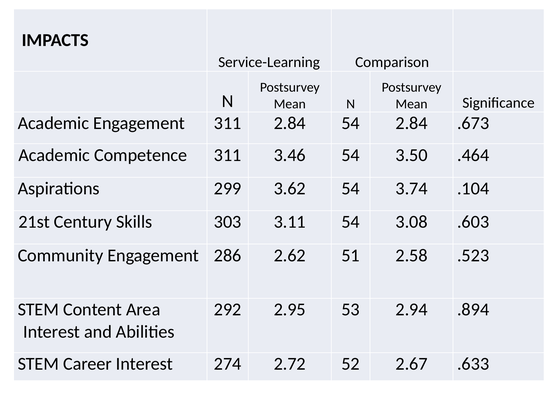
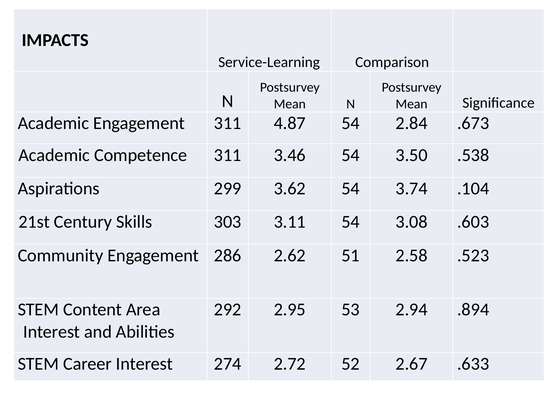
311 2.84: 2.84 -> 4.87
.464: .464 -> .538
